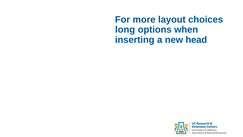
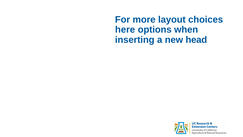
long: long -> here
